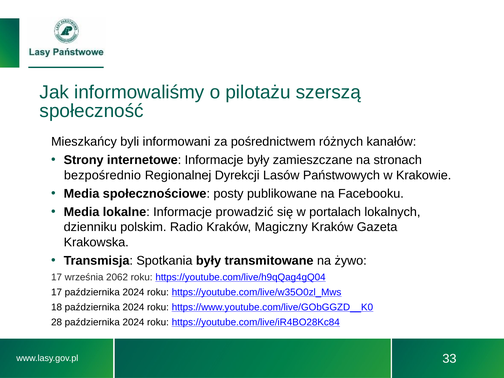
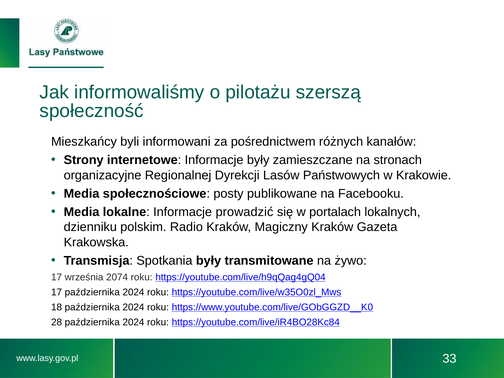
bezpośrednio: bezpośrednio -> organizacyjne
2062: 2062 -> 2074
